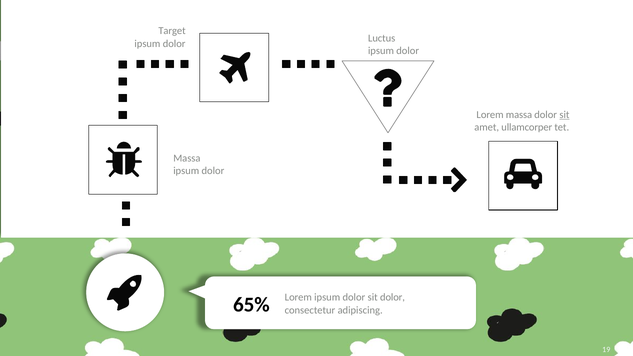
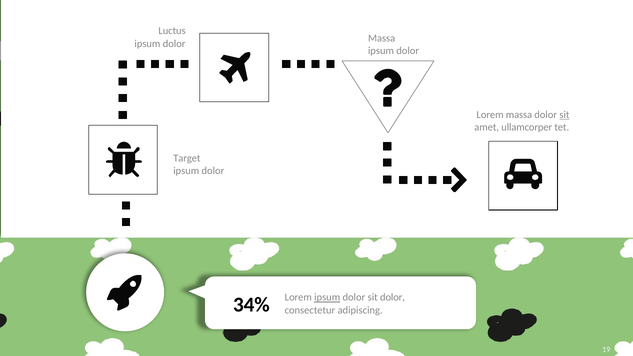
Target: Target -> Luctus
Luctus at (382, 38): Luctus -> Massa
Massa at (187, 158): Massa -> Target
65%: 65% -> 34%
ipsum at (327, 298) underline: none -> present
